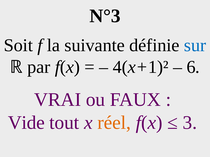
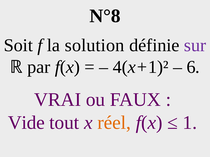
N°3: N°3 -> N°8
suivante: suivante -> solution
sur colour: blue -> purple
3: 3 -> 1
